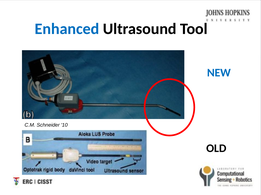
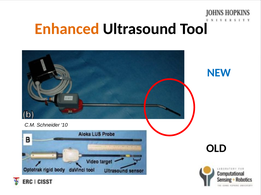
Enhanced colour: blue -> orange
